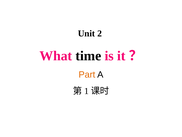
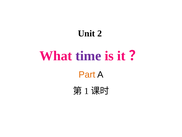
time colour: black -> purple
